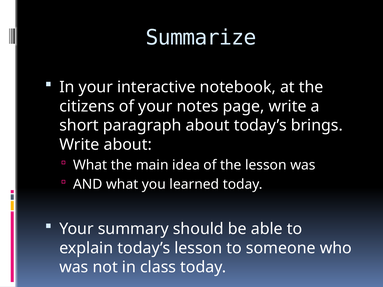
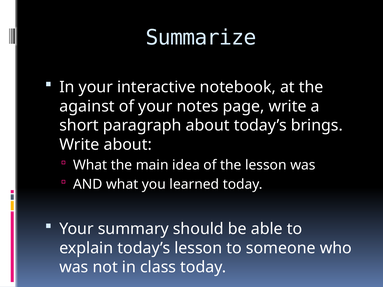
citizens: citizens -> against
